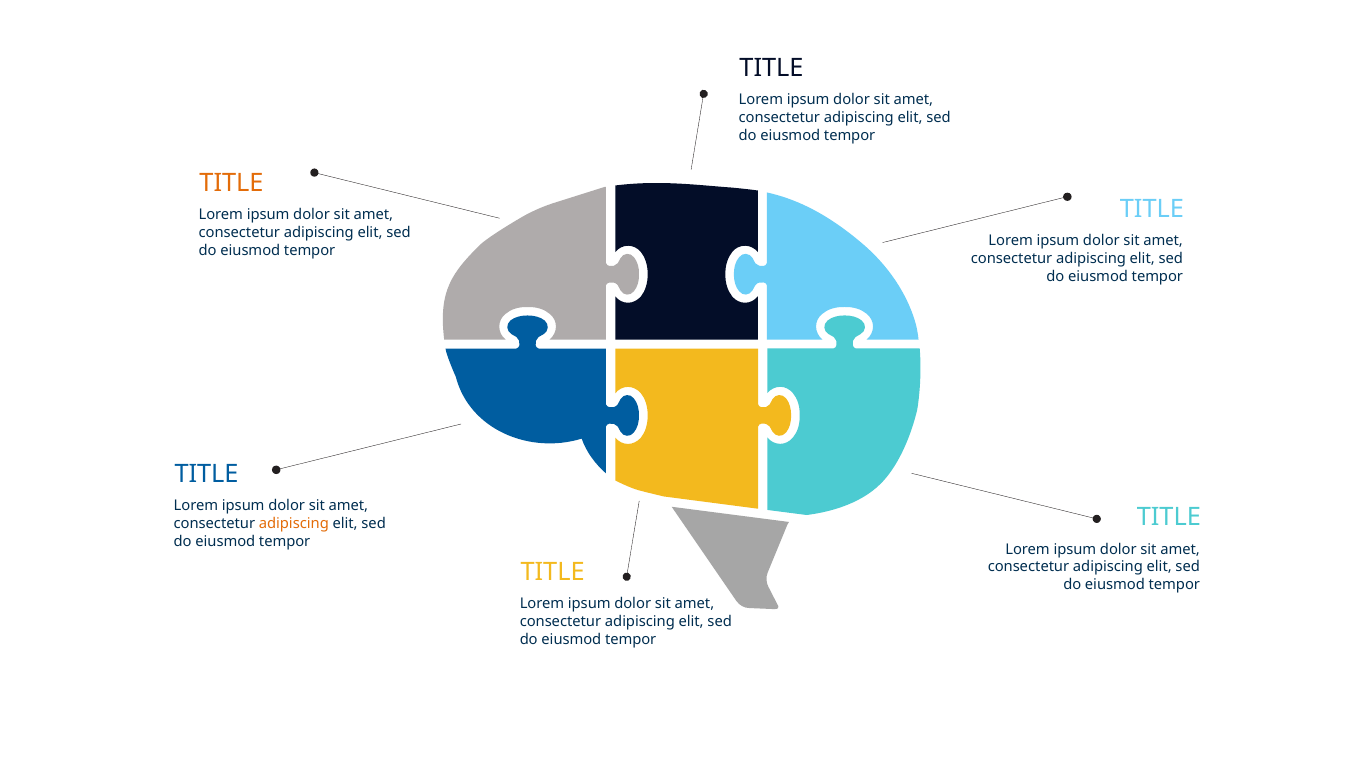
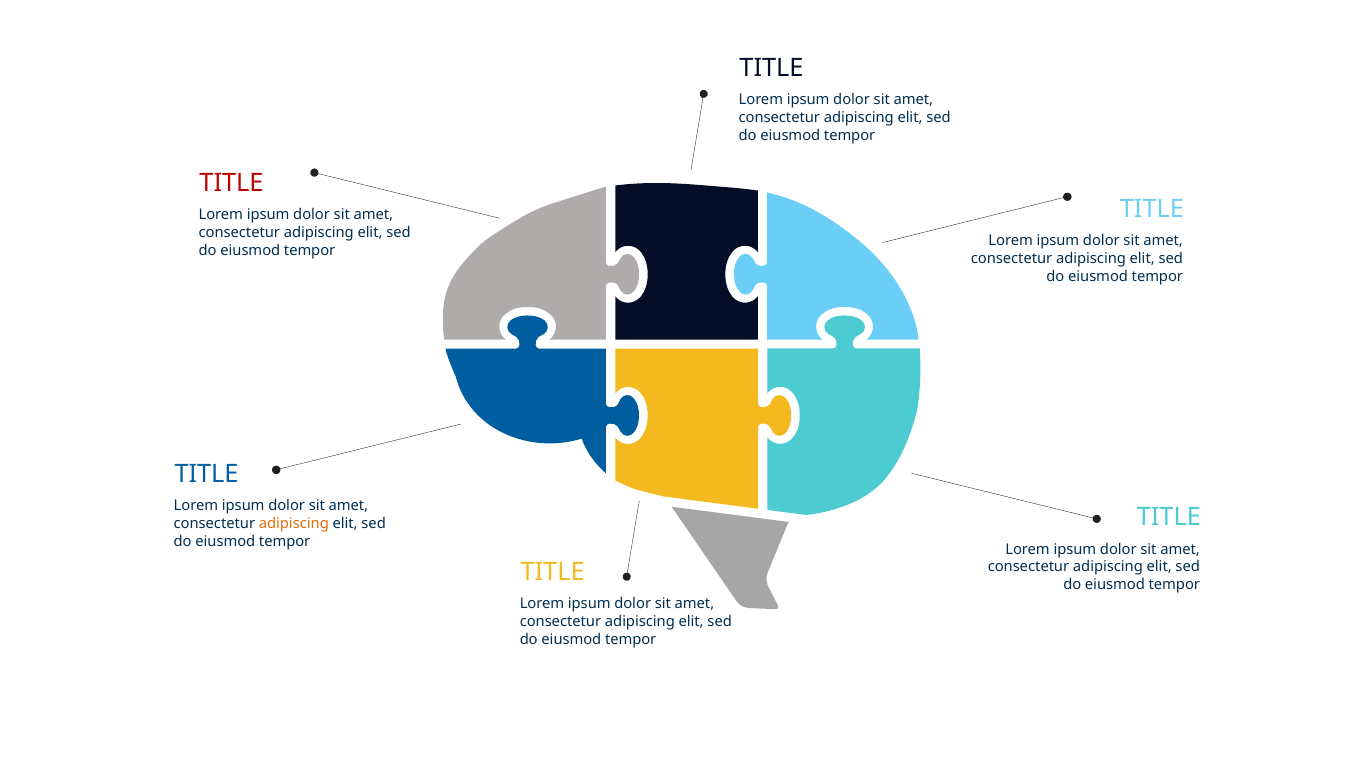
TITLE at (232, 183) colour: orange -> red
